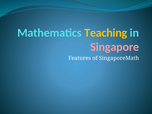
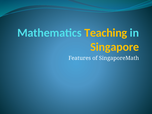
Singapore colour: pink -> yellow
